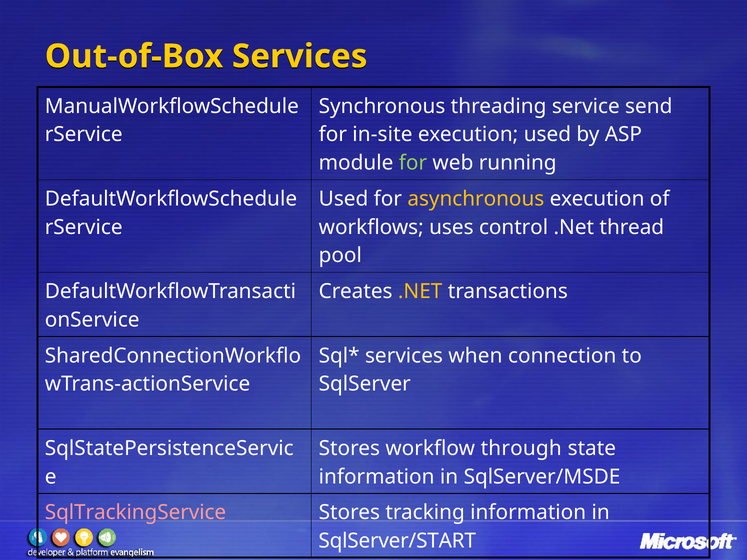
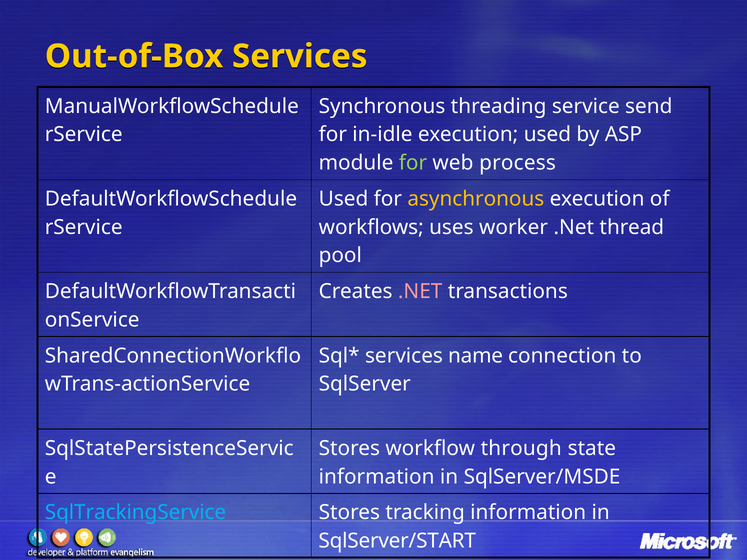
in-site: in-site -> in-idle
running: running -> process
control: control -> worker
.NET at (420, 292) colour: yellow -> pink
when: when -> name
SqlTrackingService colour: pink -> light blue
